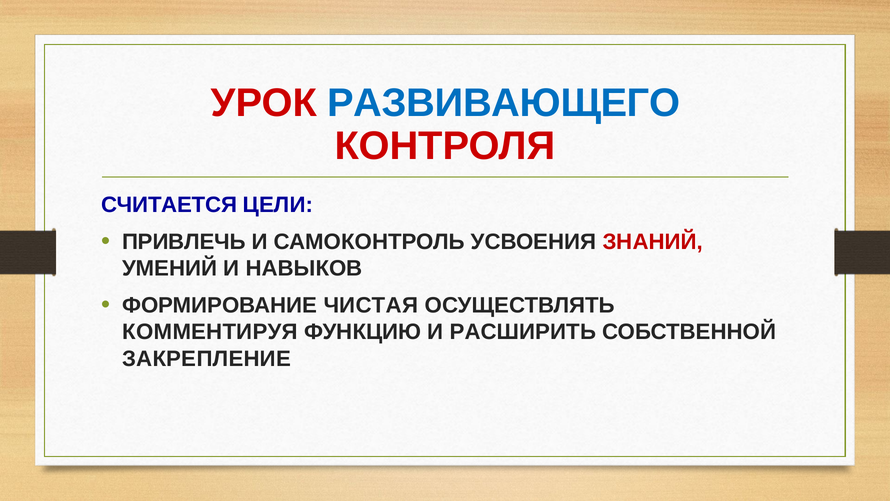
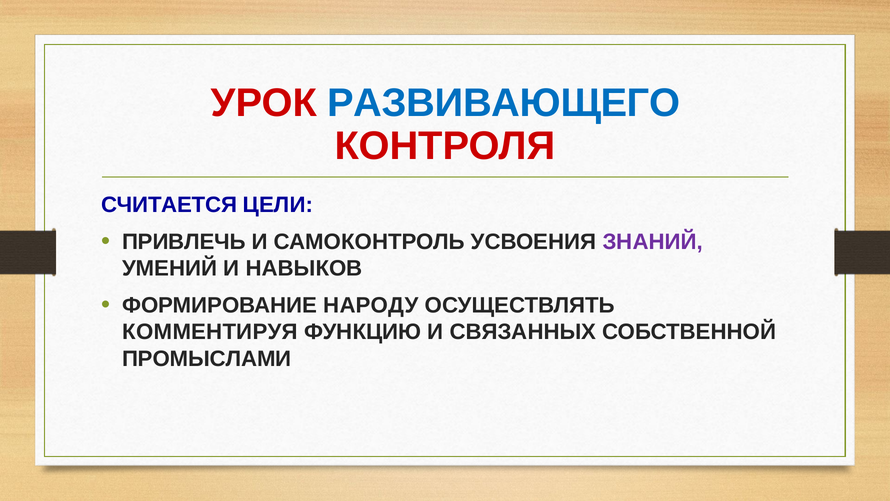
ЗНАНИЙ colour: red -> purple
ЧИСТАЯ: ЧИСТАЯ -> НАРОДУ
РАСШИРИТЬ: РАСШИРИТЬ -> СВЯЗАННЫХ
ЗАКРЕПЛЕНИЕ: ЗАКРЕПЛЕНИЕ -> ПРОМЫСЛАМИ
